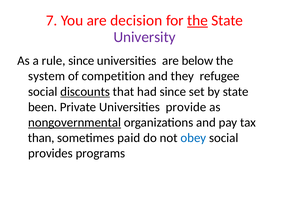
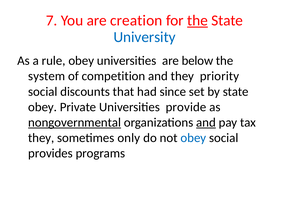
decision: decision -> creation
University colour: purple -> blue
rule since: since -> obey
refugee: refugee -> priority
discounts underline: present -> none
been at (43, 107): been -> obey
and at (206, 122) underline: none -> present
than at (41, 138): than -> they
paid: paid -> only
